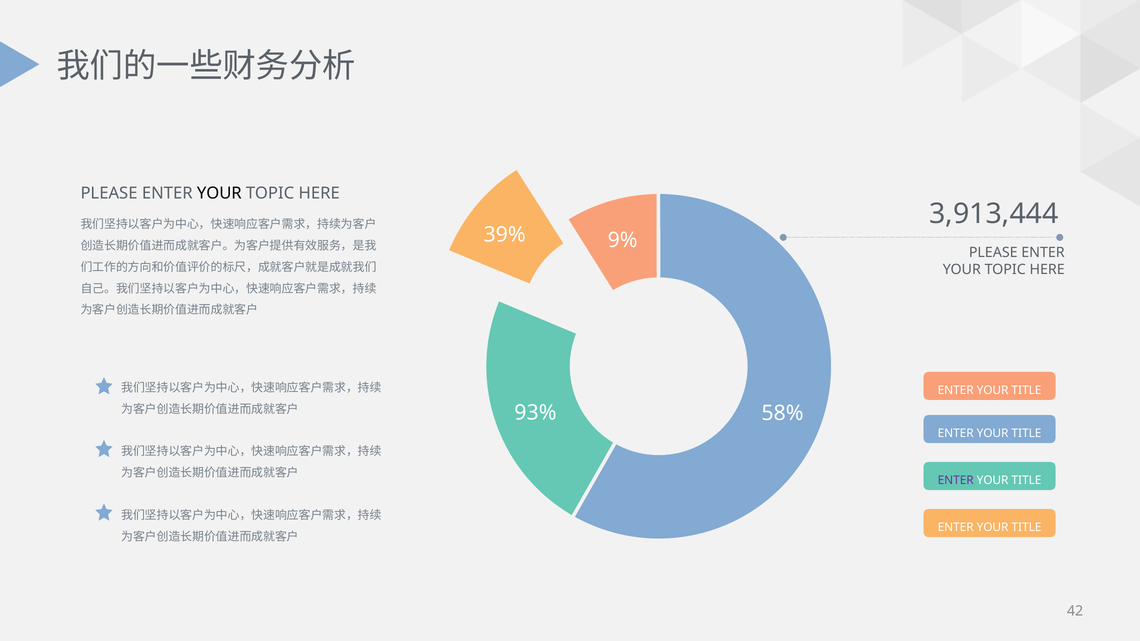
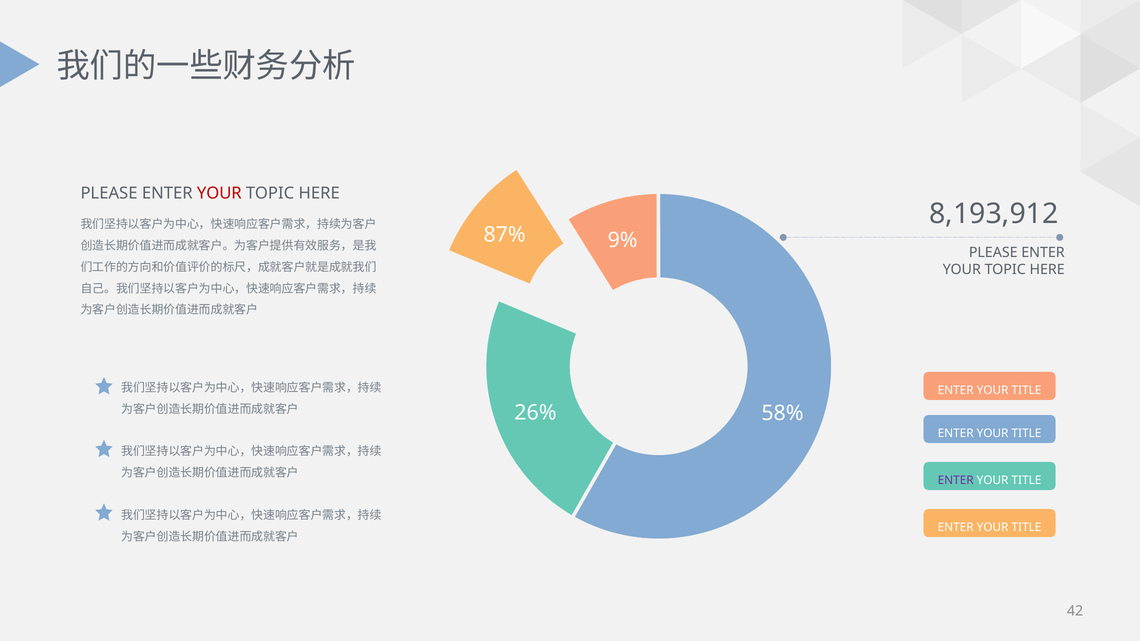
YOUR at (219, 193) colour: black -> red
3,913,444: 3,913,444 -> 8,193,912
39%: 39% -> 87%
93%: 93% -> 26%
